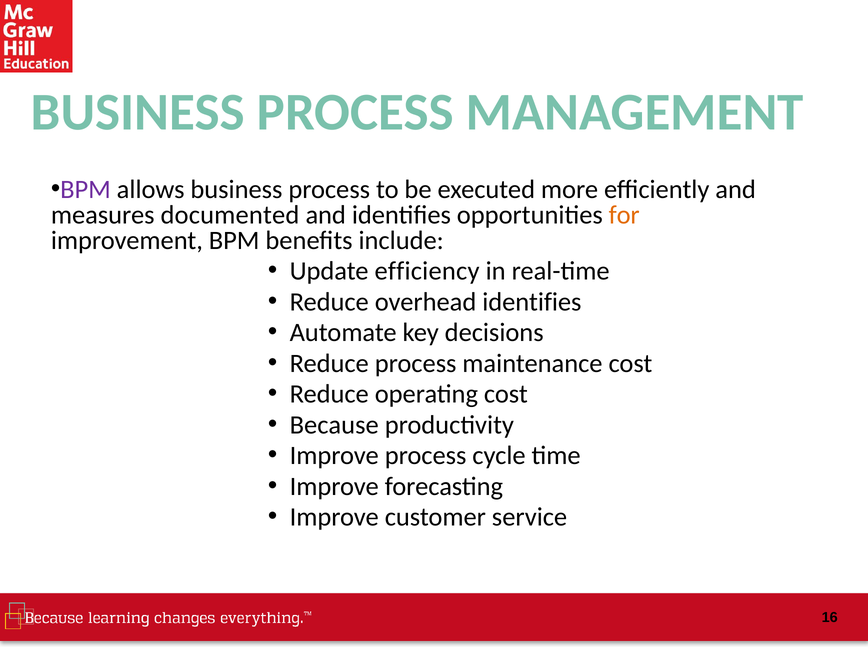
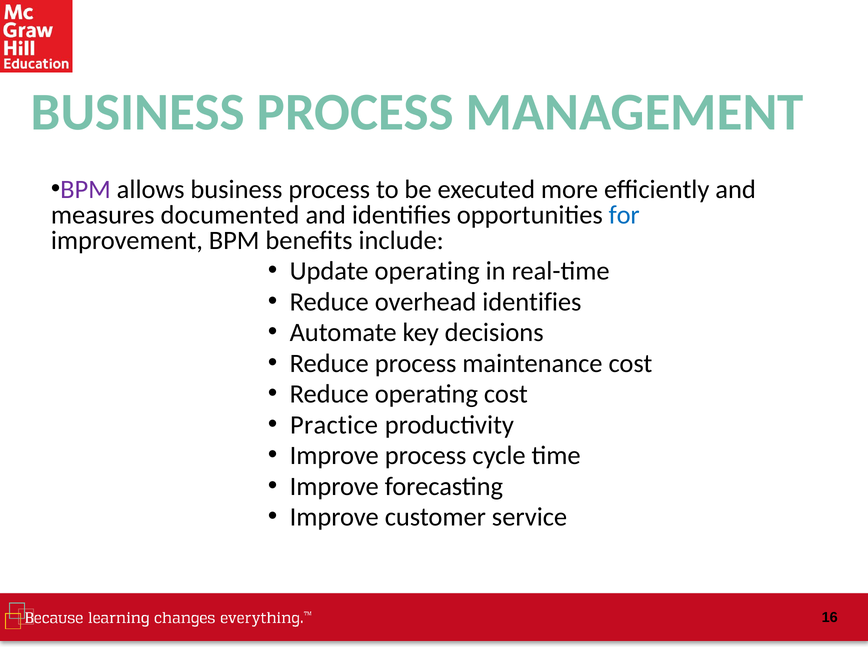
for colour: orange -> blue
Update efficiency: efficiency -> operating
Because: Because -> Practice
